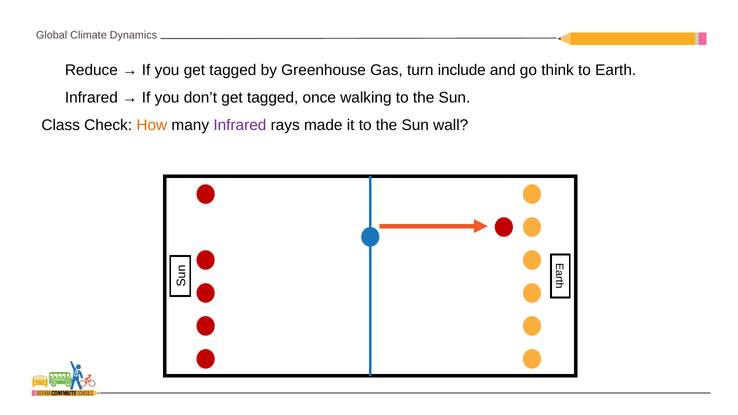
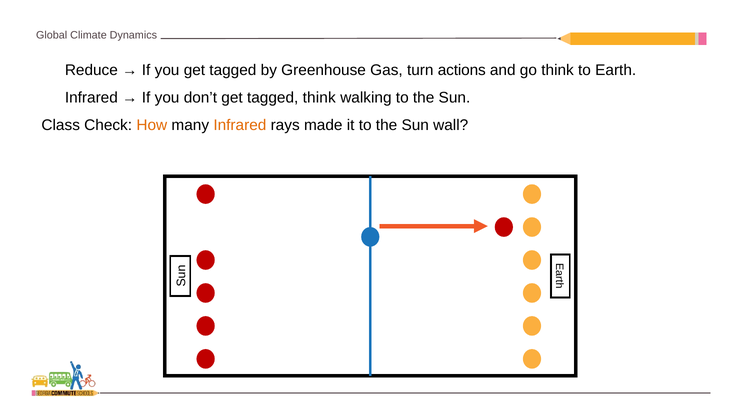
include: include -> actions
tagged once: once -> think
Infrared at (240, 125) colour: purple -> orange
